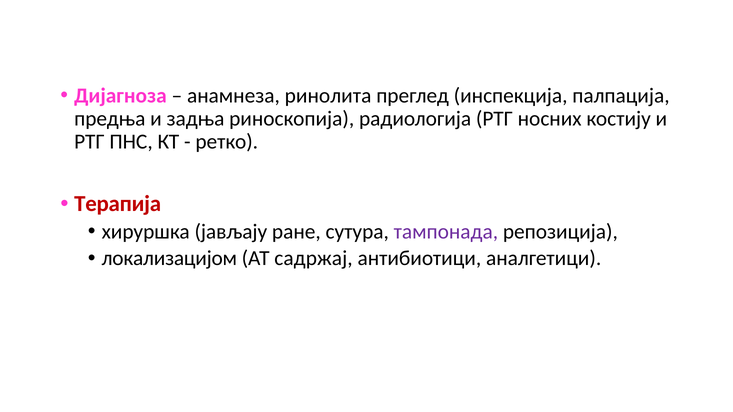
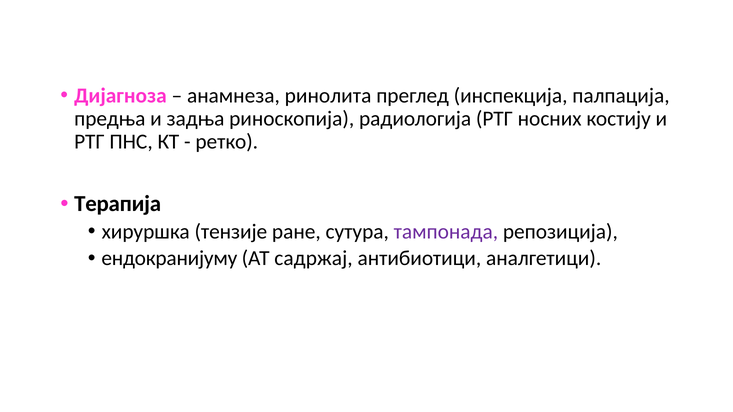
Терапија colour: red -> black
јављају: јављају -> тензије
локализацијом: локализацијом -> ендокранијуму
